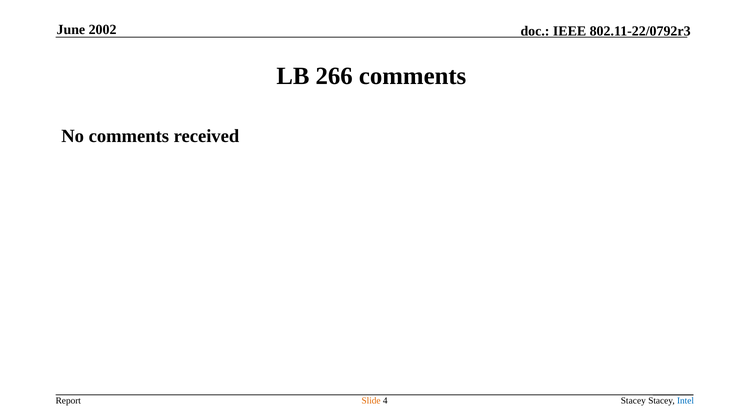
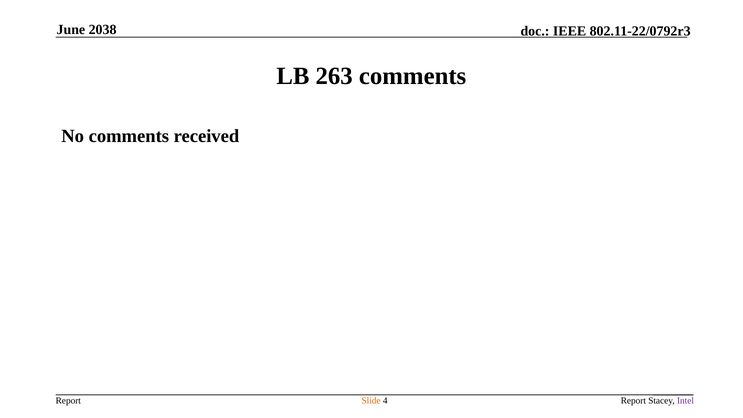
2002: 2002 -> 2038
266: 266 -> 263
Stacey at (633, 401): Stacey -> Report
Intel colour: blue -> purple
